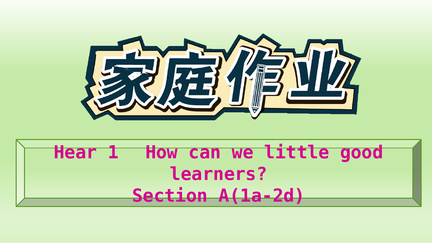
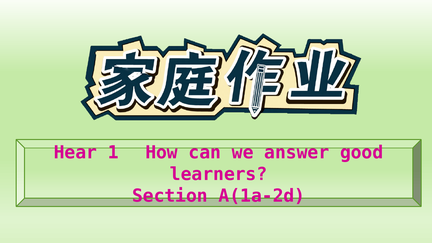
little: little -> answer
